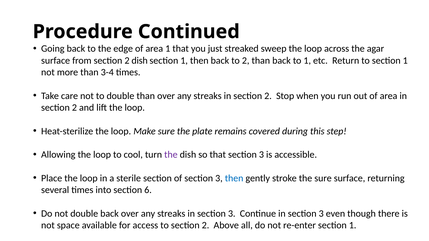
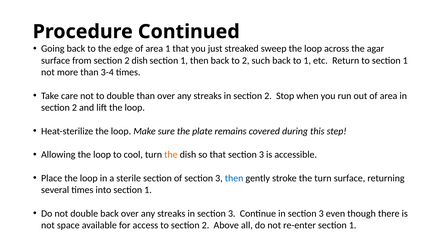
2 than: than -> such
the at (171, 155) colour: purple -> orange
the sure: sure -> turn
into section 6: 6 -> 1
